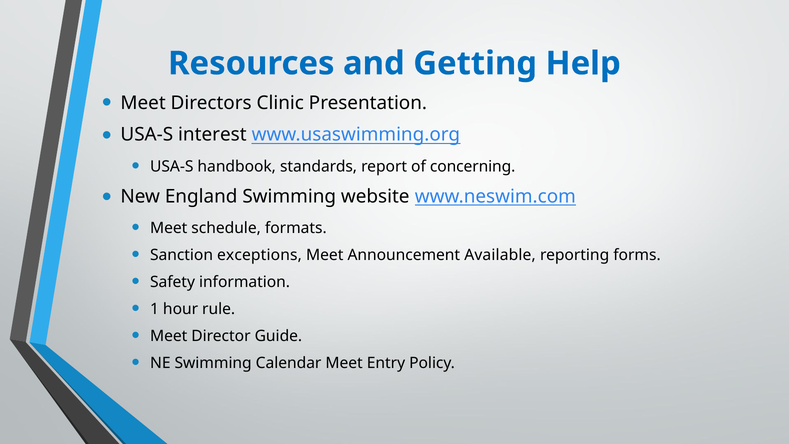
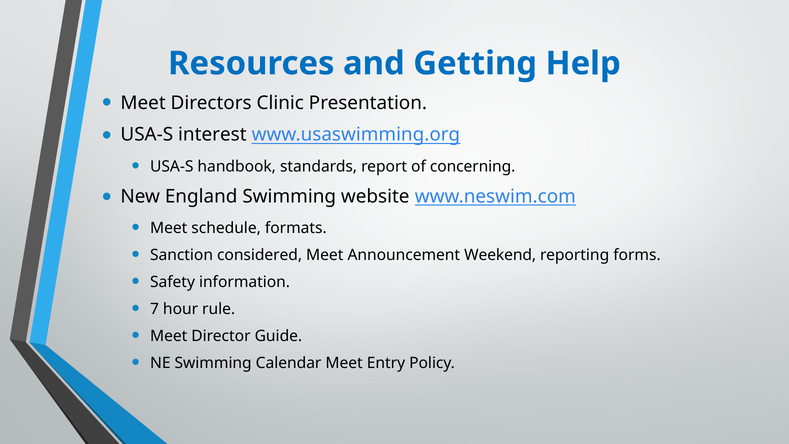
exceptions: exceptions -> considered
Available: Available -> Weekend
1: 1 -> 7
